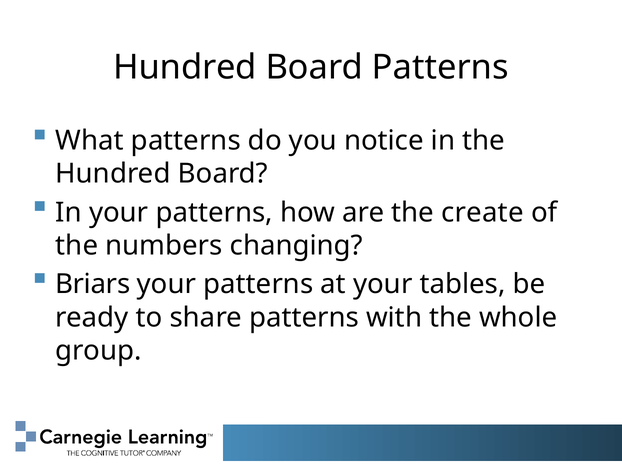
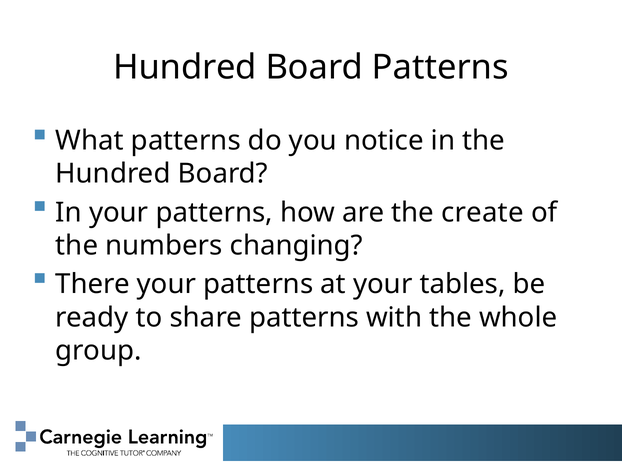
Briars: Briars -> There
